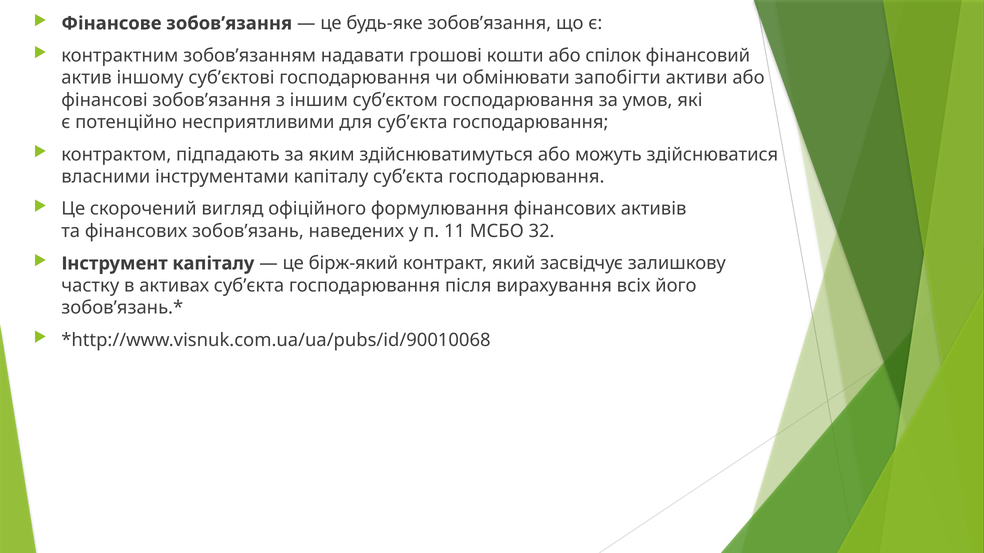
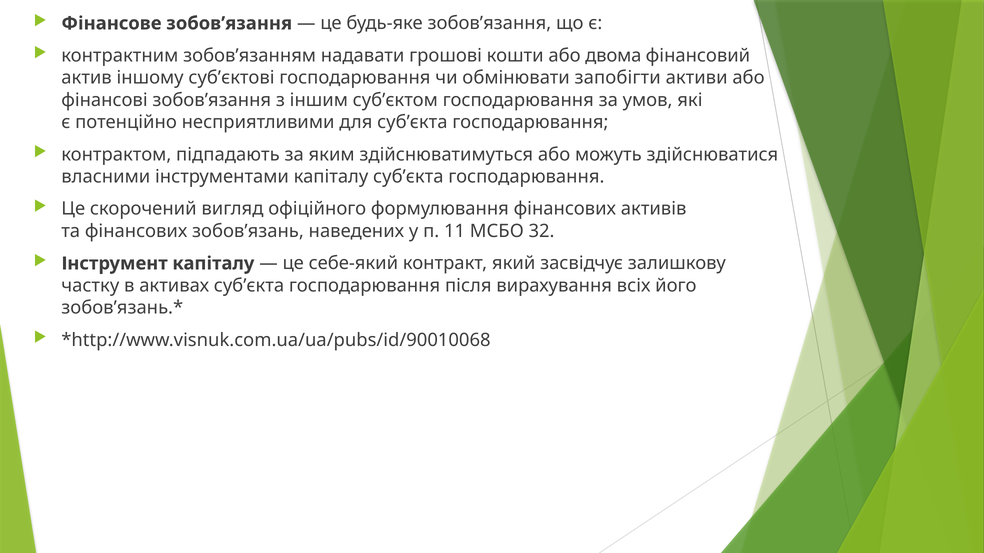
спілок: спілок -> двома
бірж-який: бірж-який -> себе-який
